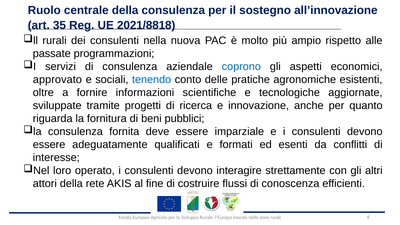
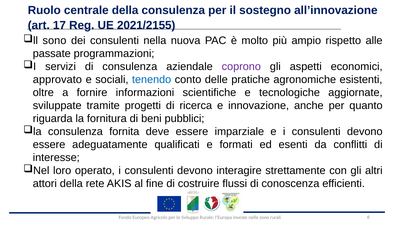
35: 35 -> 17
2021/8818: 2021/8818 -> 2021/2155
rurali at (55, 41): rurali -> sono
coprono colour: blue -> purple
